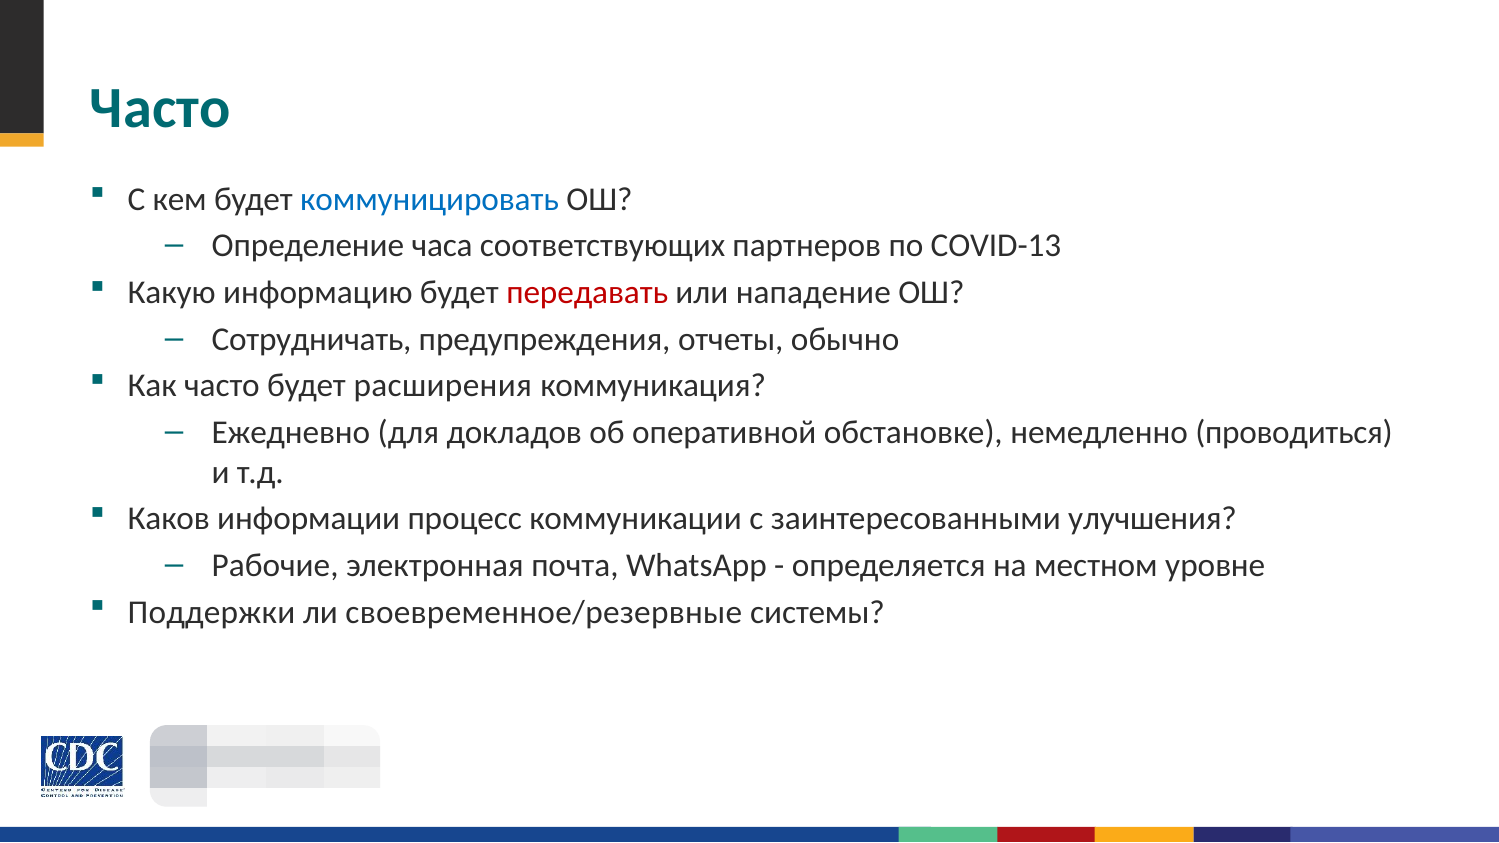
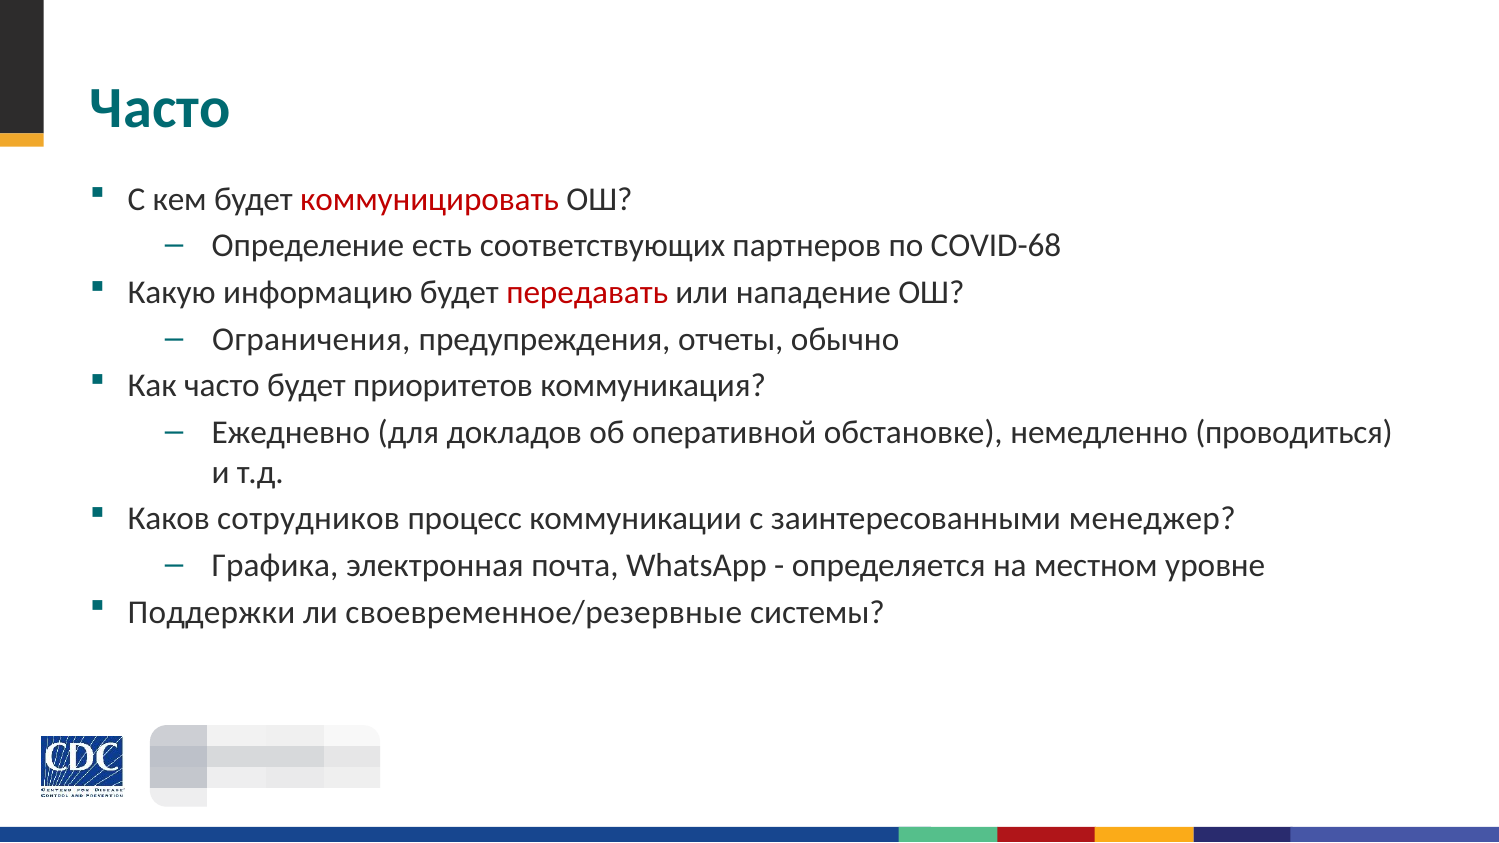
коммуницировать colour: blue -> red
часа: часа -> есть
COVID-13: COVID-13 -> COVID-68
Сотрудничать: Сотрудничать -> Ограничения
расширения: расширения -> приоритетов
информации: информации -> сотрудников
улучшения: улучшения -> менеджер
Рабочие: Рабочие -> Графика
